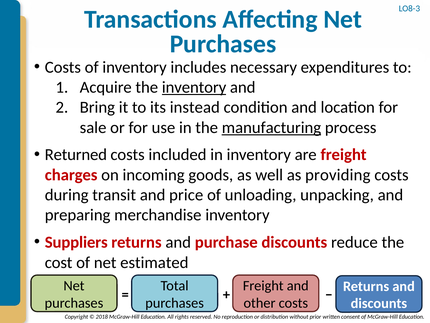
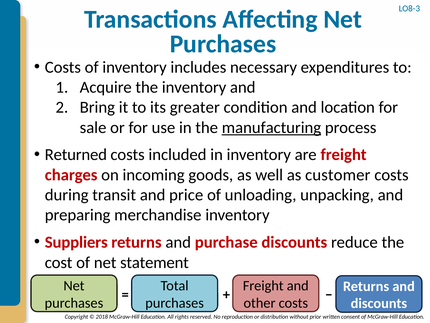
inventory at (194, 87) underline: present -> none
instead: instead -> greater
providing: providing -> customer
estimated: estimated -> statement
